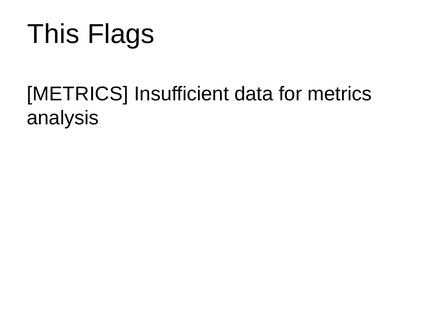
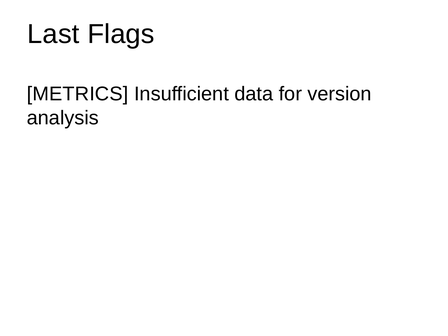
This: This -> Last
for metrics: metrics -> version
